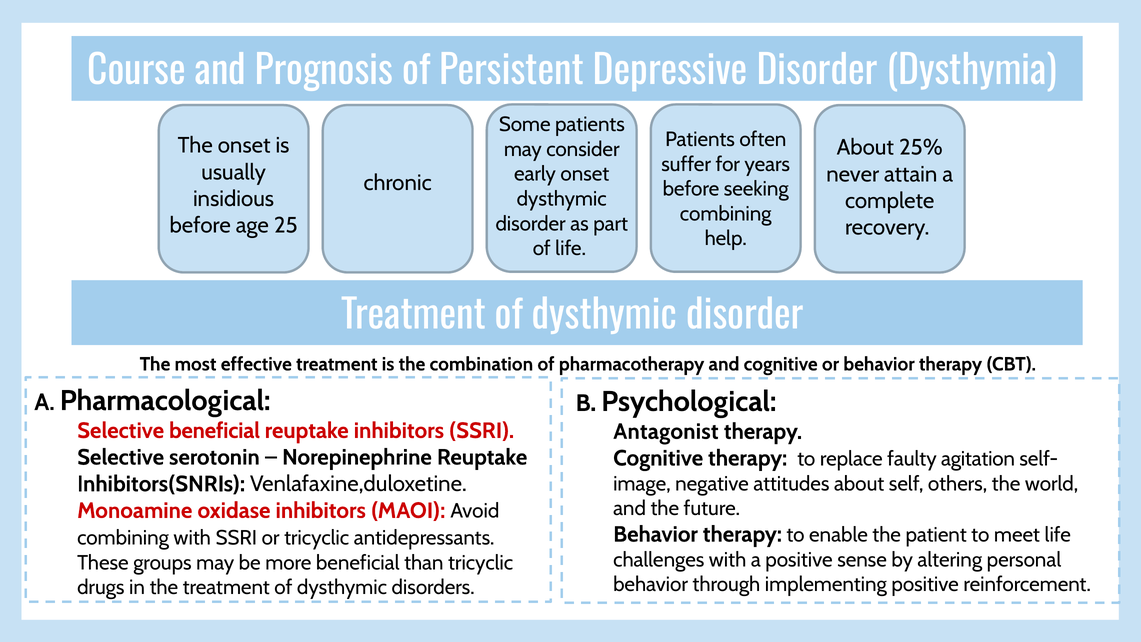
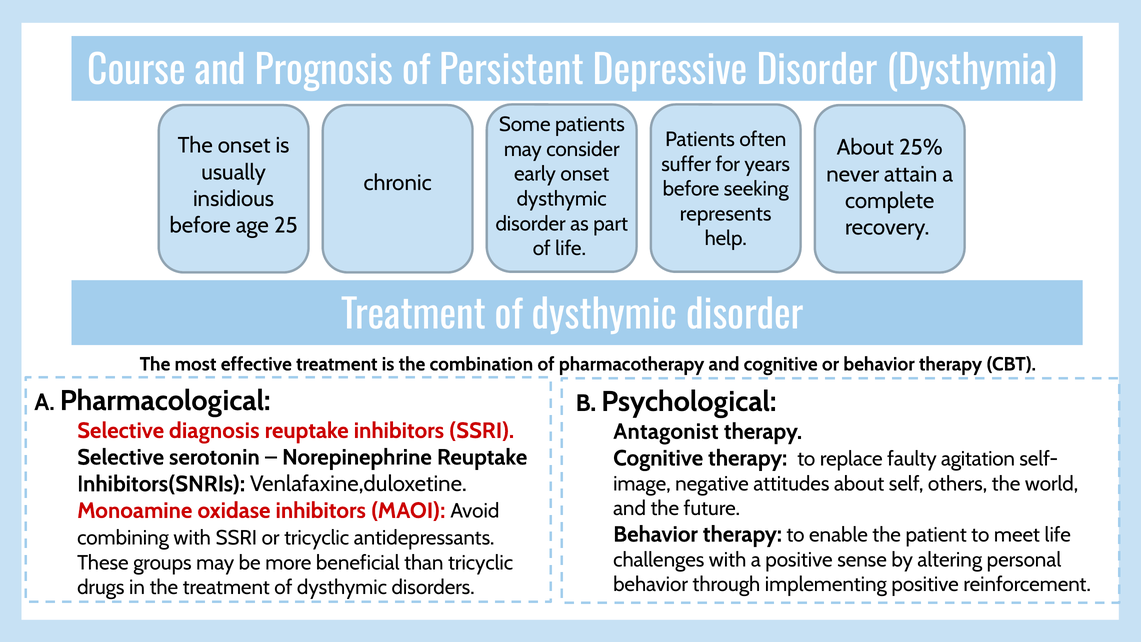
combining at (726, 214): combining -> represents
Selective beneficial: beneficial -> diagnosis
